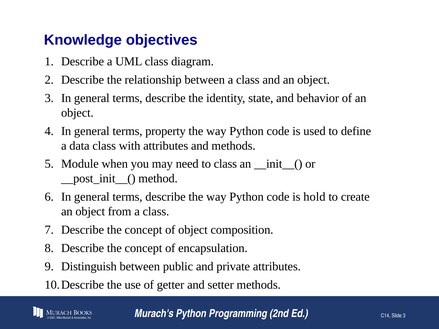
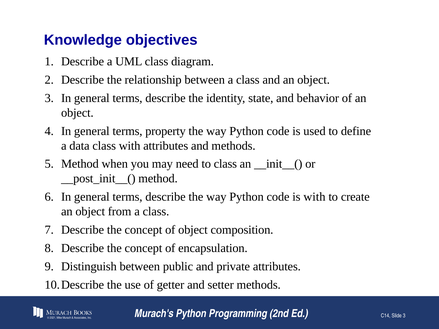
Module at (80, 164): Module -> Method
is hold: hold -> with
